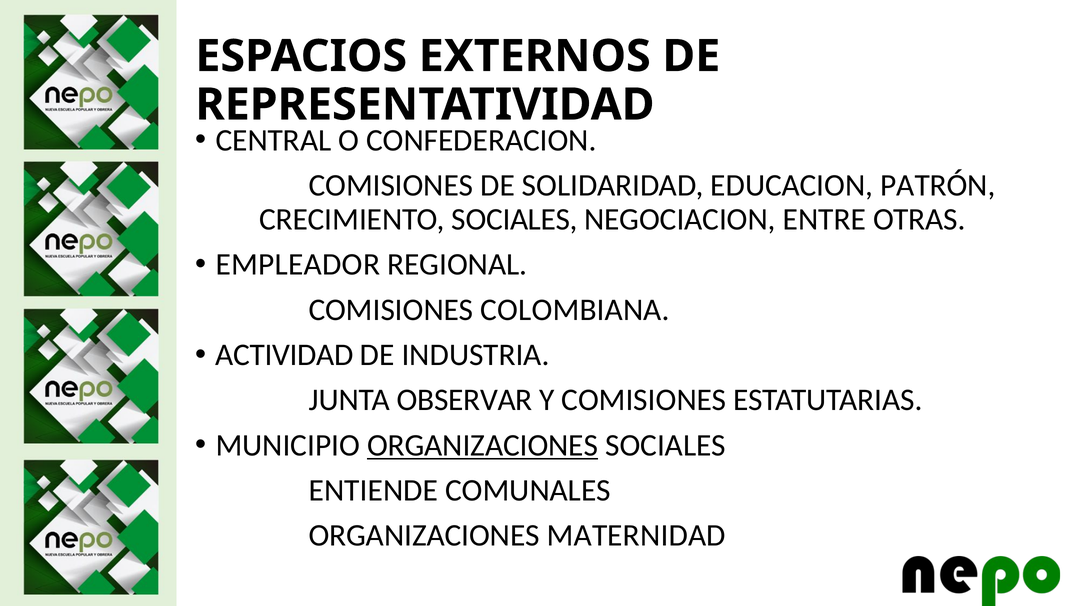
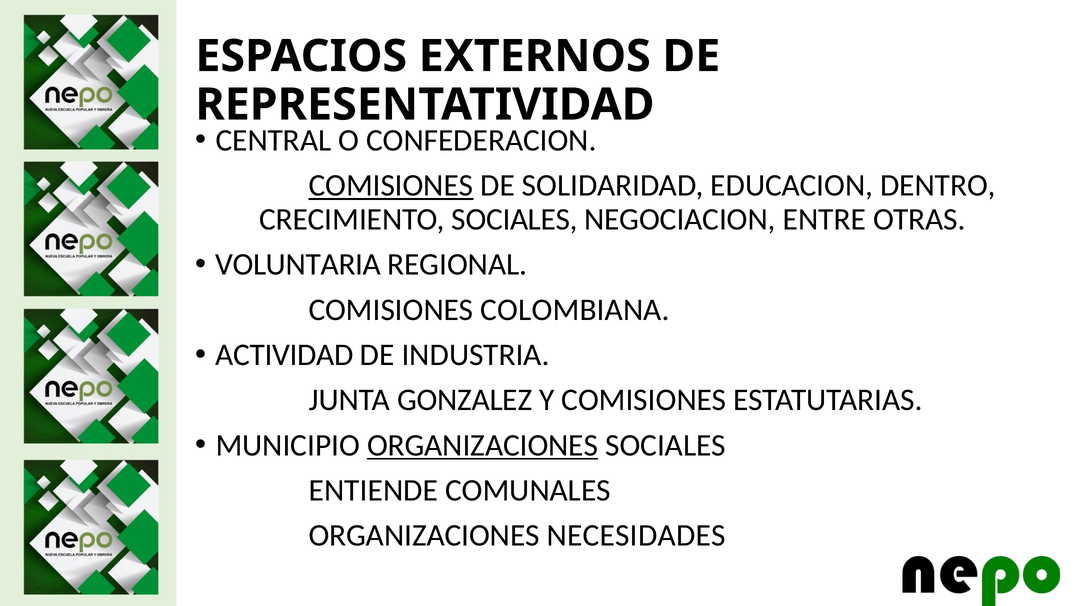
COMISIONES at (391, 185) underline: none -> present
PATRÓN: PATRÓN -> DENTRO
EMPLEADOR: EMPLEADOR -> VOLUNTARIA
OBSERVAR: OBSERVAR -> GONZALEZ
MATERNIDAD: MATERNIDAD -> NECESIDADES
